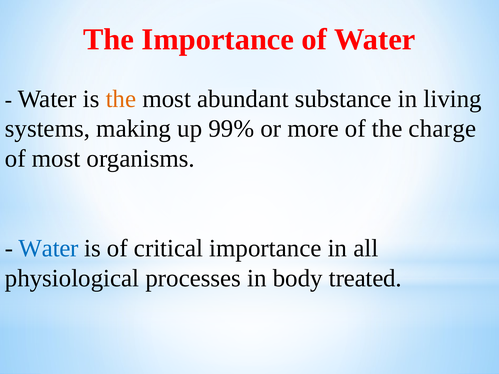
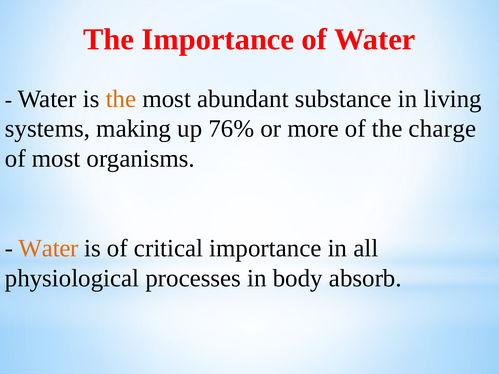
99%: 99% -> 76%
Water at (49, 249) colour: blue -> orange
treated: treated -> absorb
